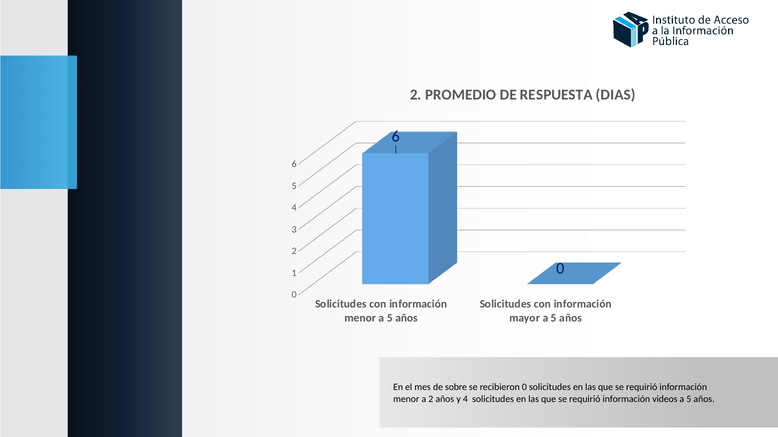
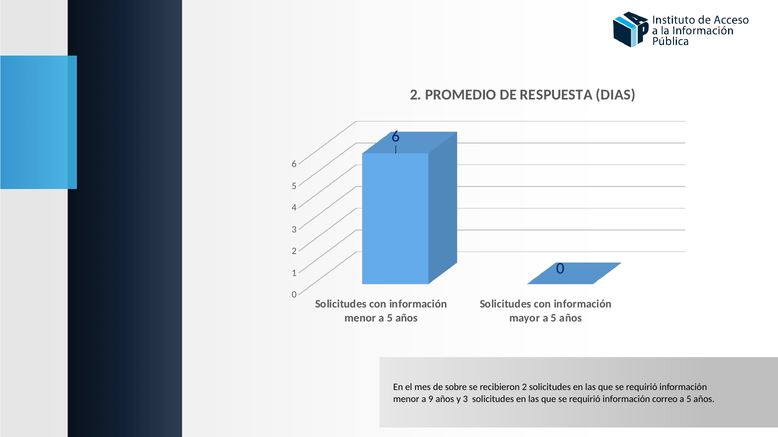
recibieron 0: 0 -> 2
a 2: 2 -> 9
y 4: 4 -> 3
videos: videos -> correo
